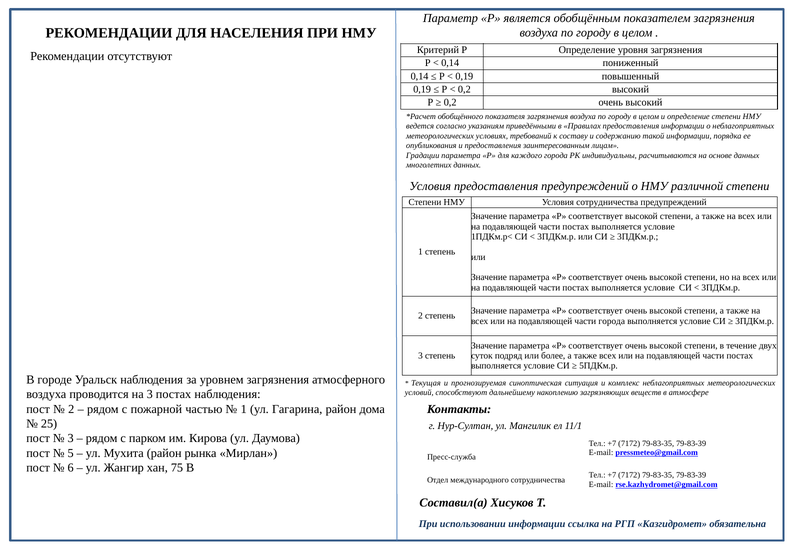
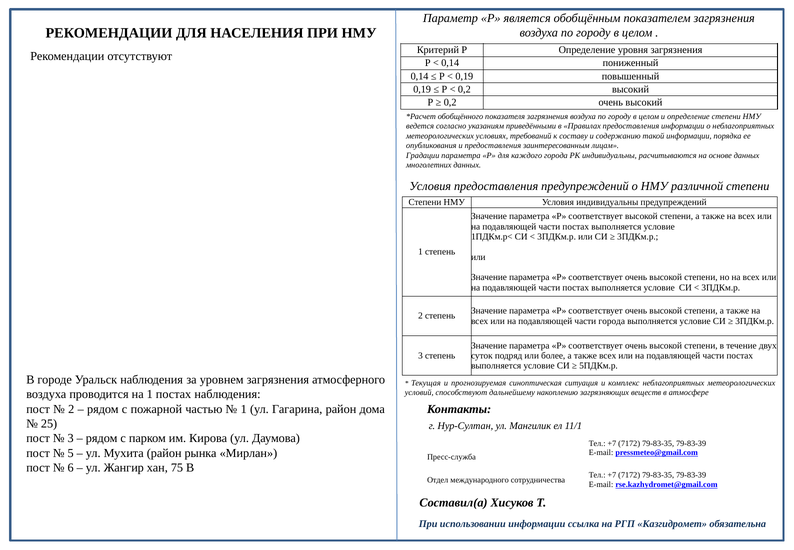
Условия сотрудничества: сотрудничества -> индивидуальны
на 3: 3 -> 1
